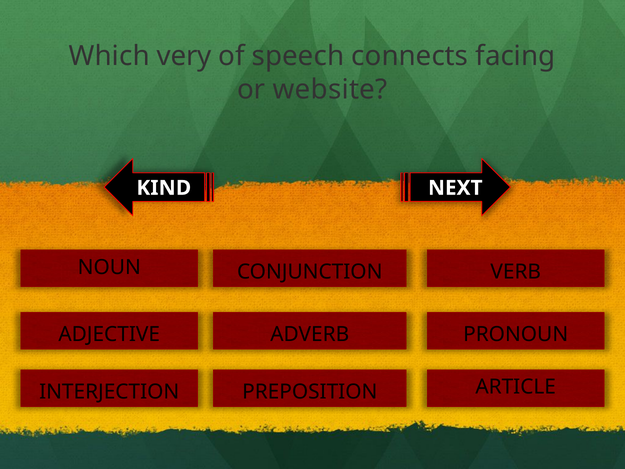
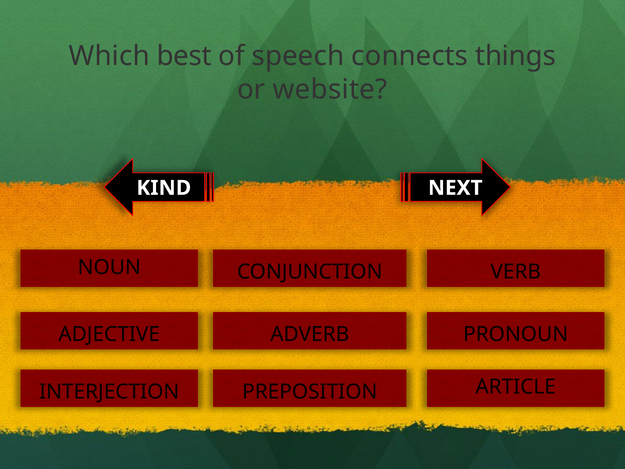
very: very -> best
facing: facing -> things
